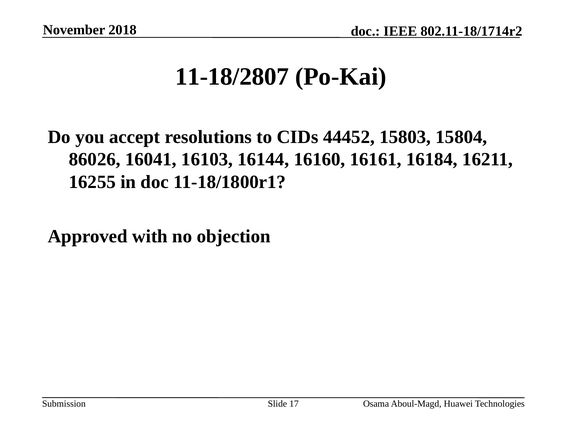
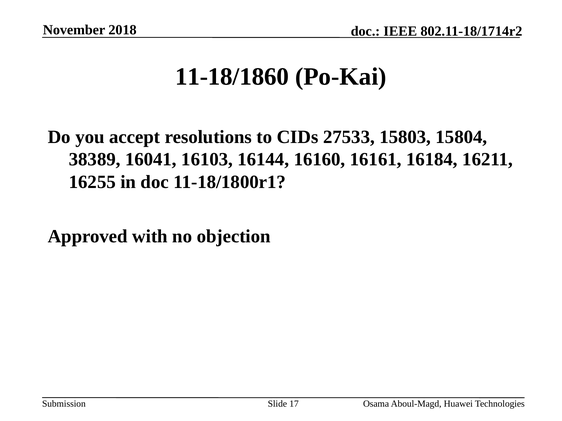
11-18/2807: 11-18/2807 -> 11-18/1860
44452: 44452 -> 27533
86026: 86026 -> 38389
